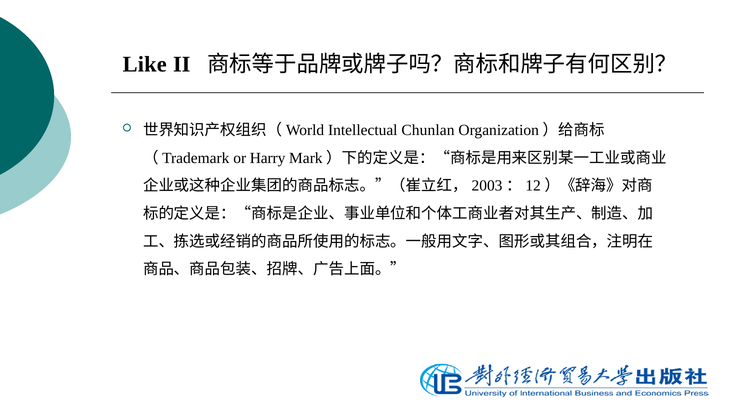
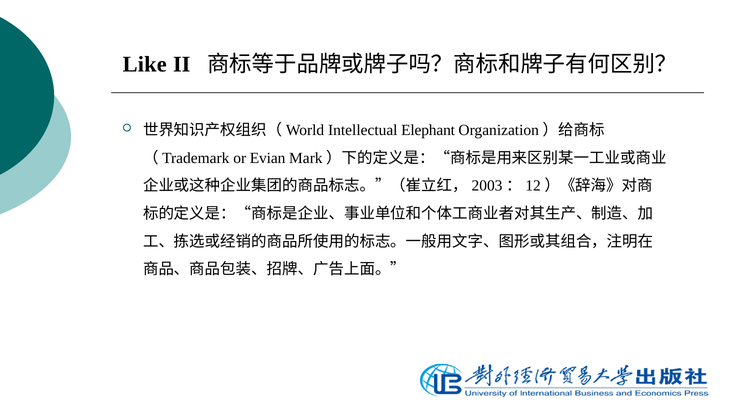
Chunlan: Chunlan -> Elephant
Harry: Harry -> Evian
